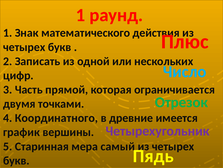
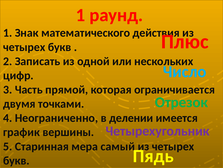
Координатного: Координатного -> Неограниченно
древние: древние -> делении
